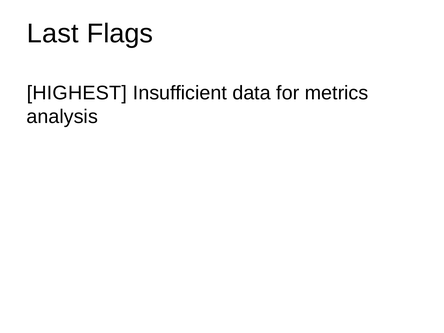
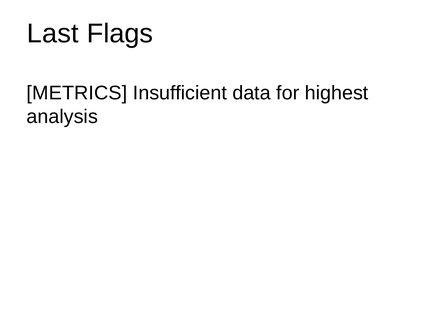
HIGHEST: HIGHEST -> METRICS
metrics: metrics -> highest
